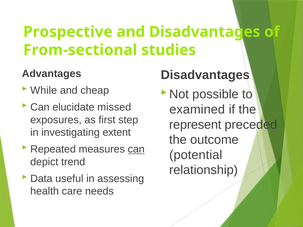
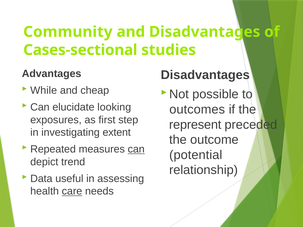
Prospective: Prospective -> Community
From-sectional: From-sectional -> Cases-sectional
missed: missed -> looking
examined: examined -> outcomes
care underline: none -> present
